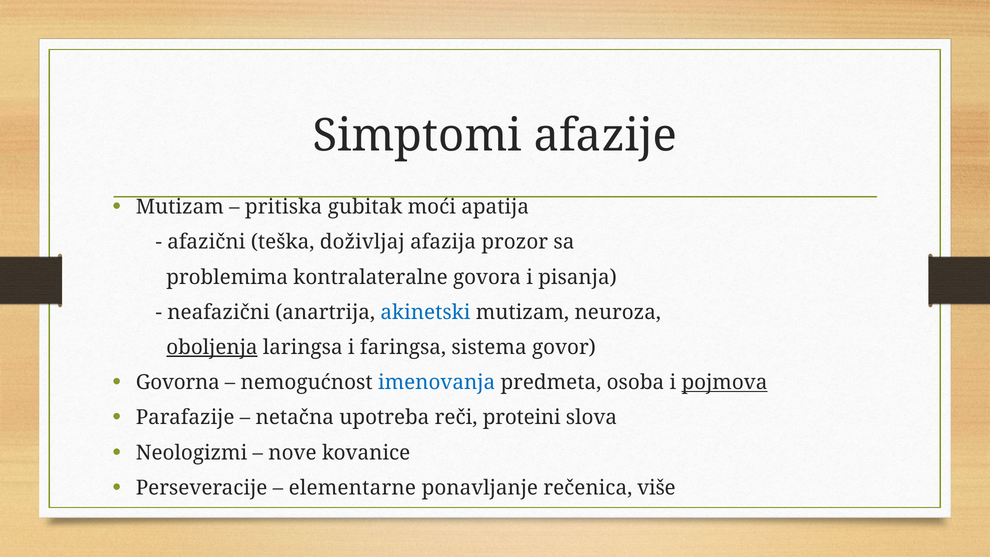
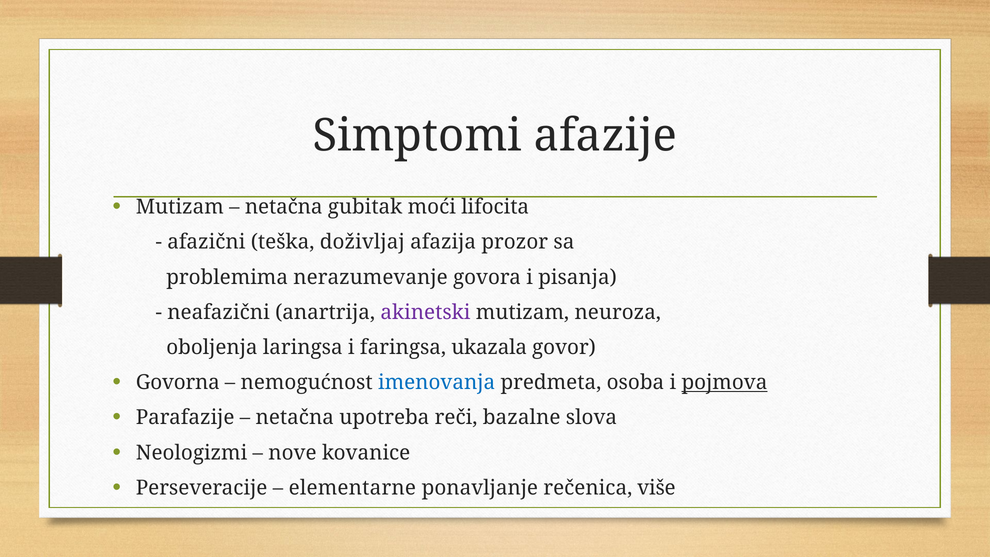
pritiska at (284, 207): pritiska -> netačna
apatija: apatija -> lifocita
kontralateralne: kontralateralne -> nerazumevanje
akinetski colour: blue -> purple
oboljenja underline: present -> none
sistema: sistema -> ukazala
proteini: proteini -> bazalne
